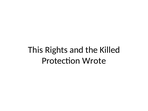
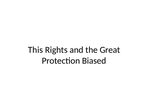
Killed: Killed -> Great
Wrote: Wrote -> Biased
